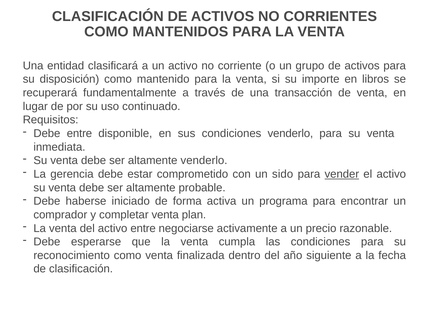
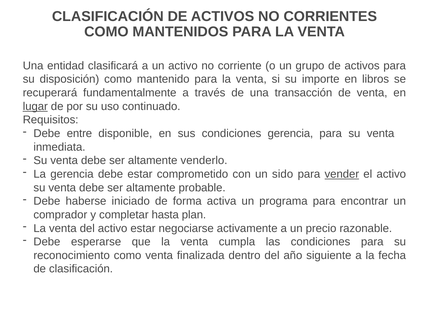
lugar underline: none -> present
condiciones venderlo: venderlo -> gerencia
completar venta: venta -> hasta
activo entre: entre -> estar
